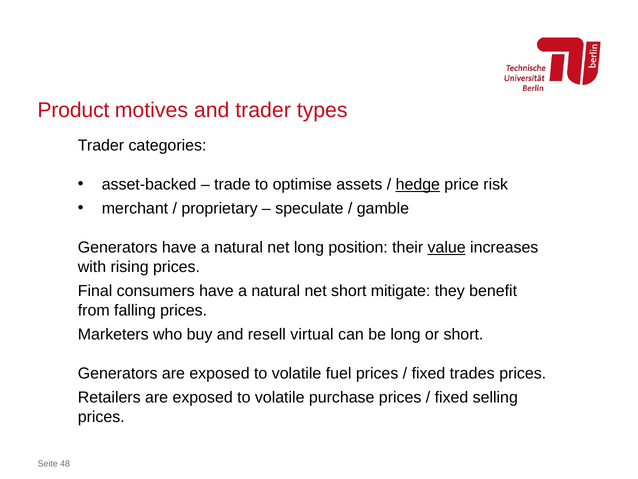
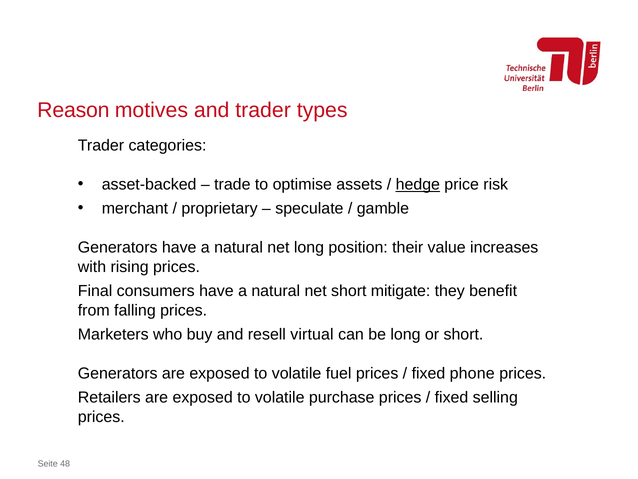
Product: Product -> Reason
value underline: present -> none
trades: trades -> phone
